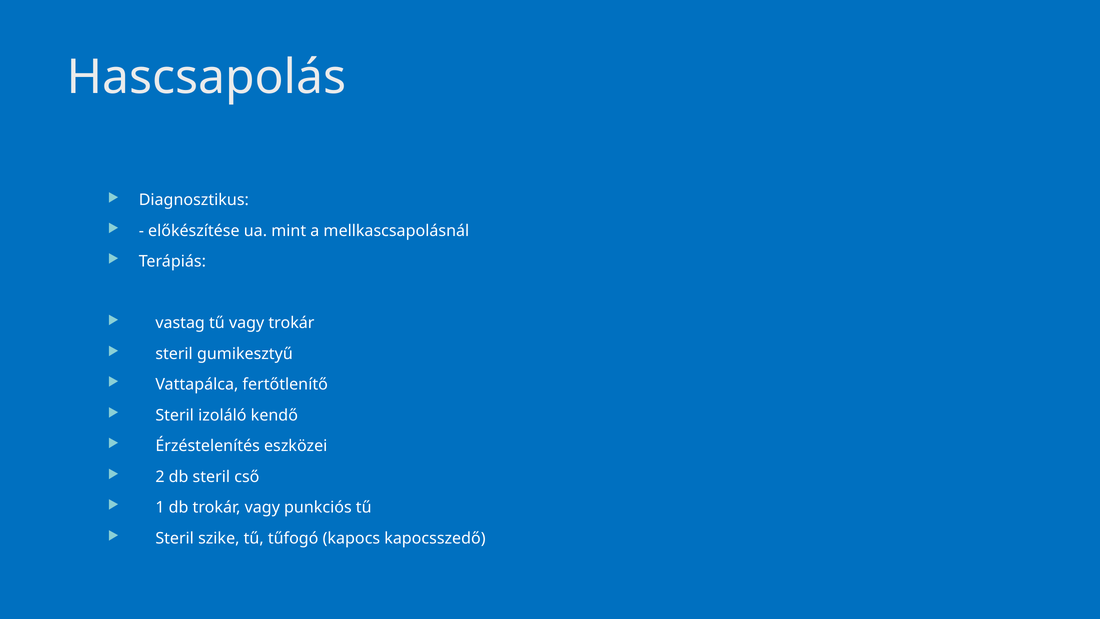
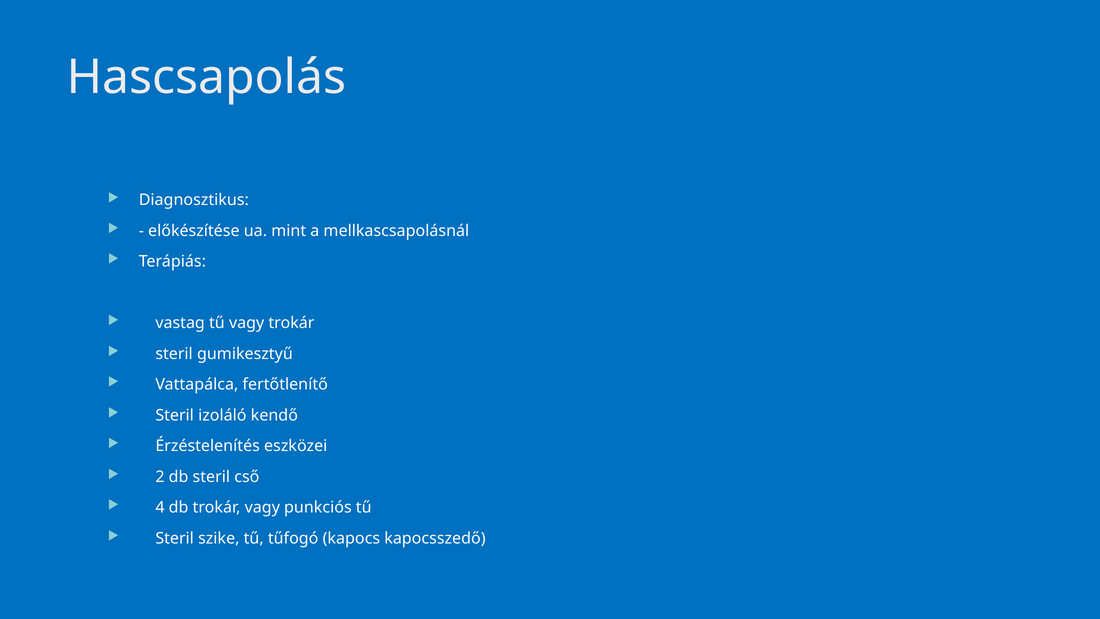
1: 1 -> 4
